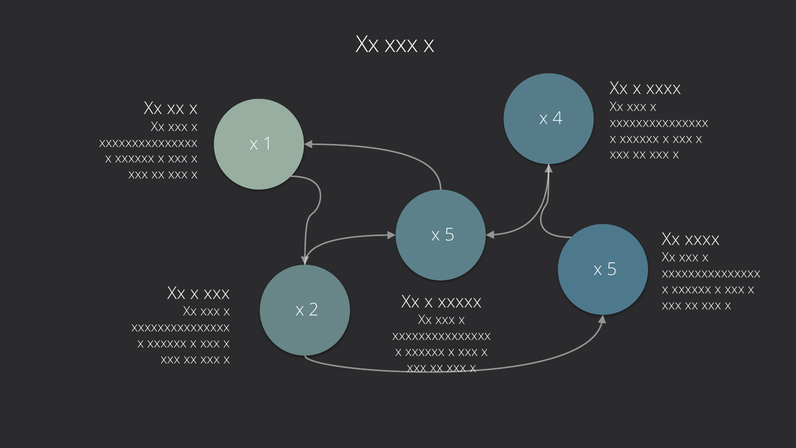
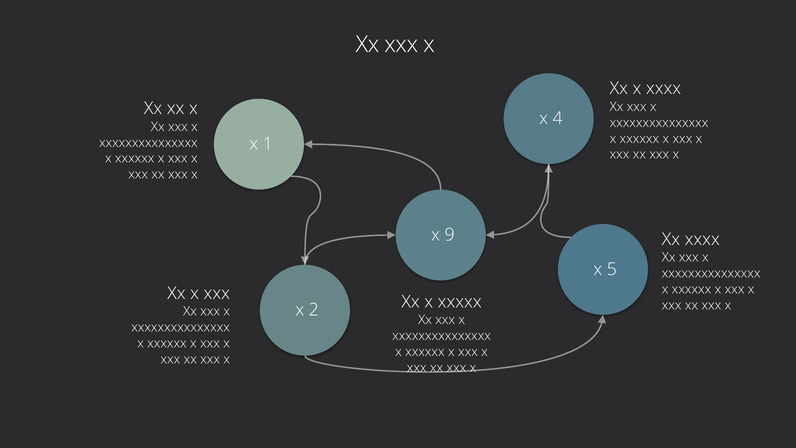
5 at (450, 235): 5 -> 9
